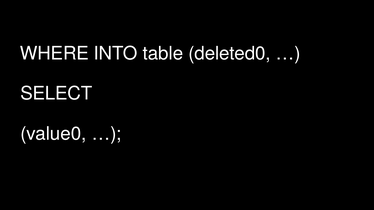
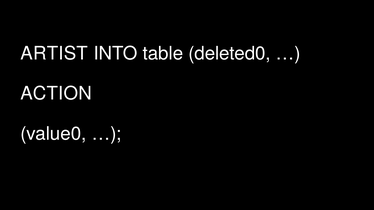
WHERE: WHERE -> ARTIST
SELECT: SELECT -> ACTION
